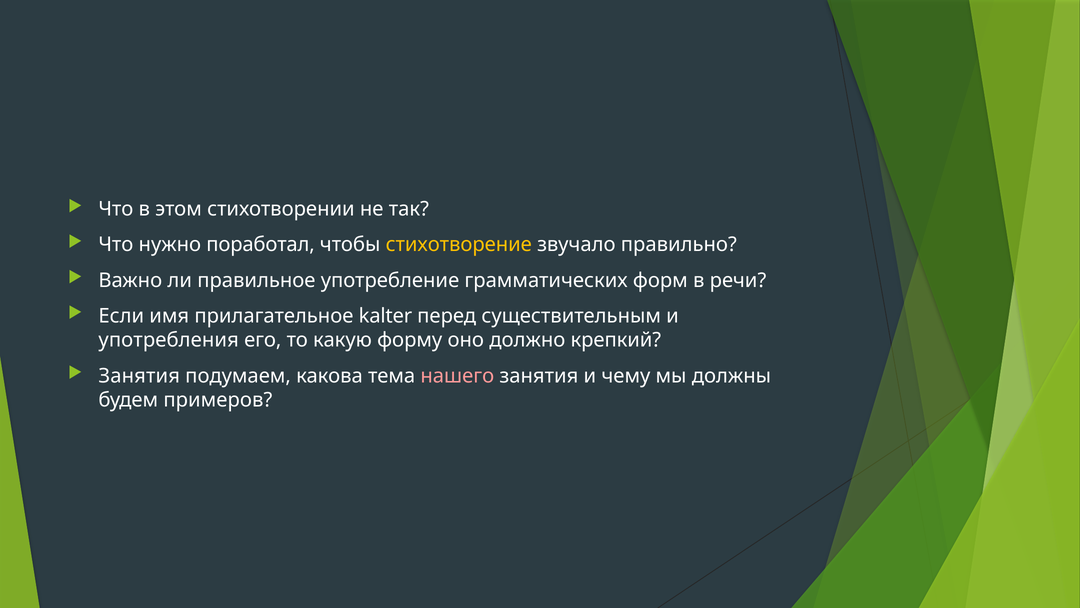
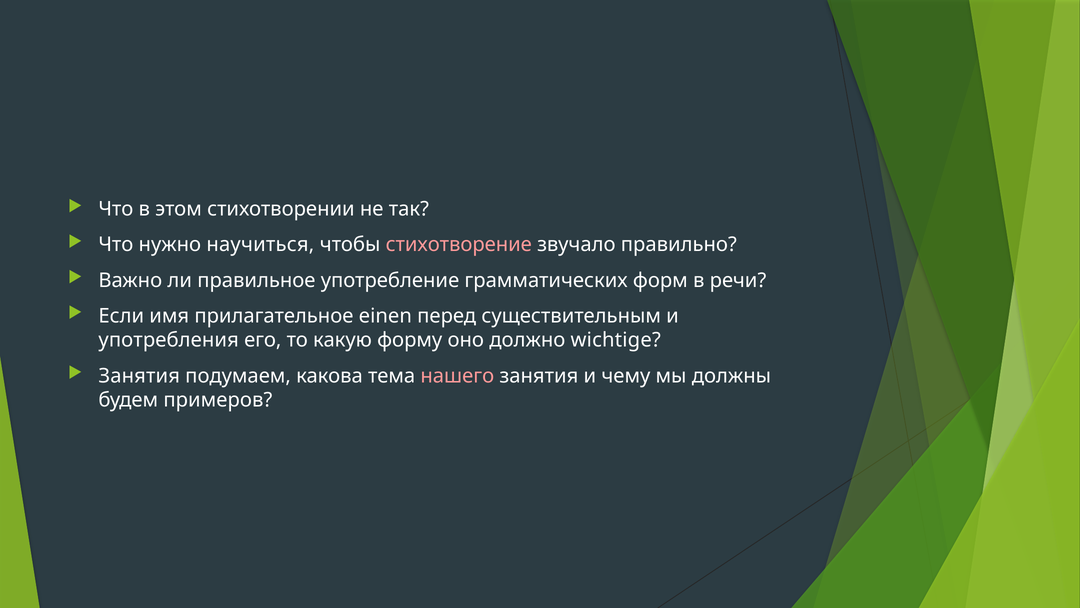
поработал: поработал -> научиться
стихотворение colour: yellow -> pink
kalter: kalter -> einen
крепкий: крепкий -> wichtige
